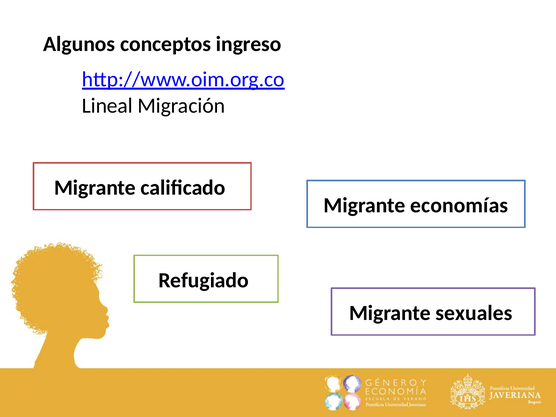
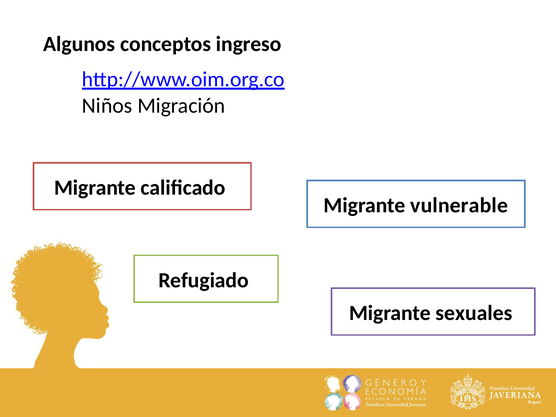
Lineal: Lineal -> Niños
economías: economías -> vulnerable
